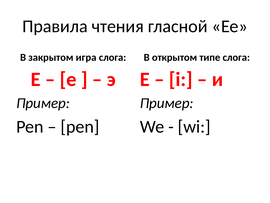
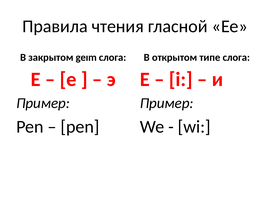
игра: игра -> geım
